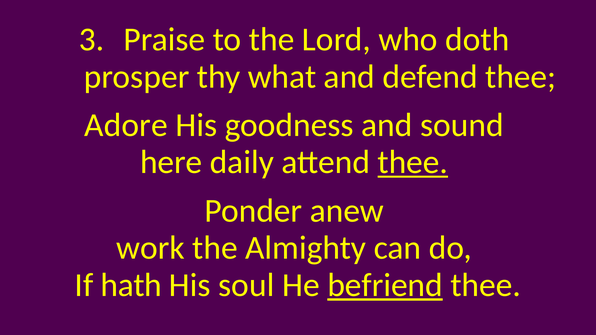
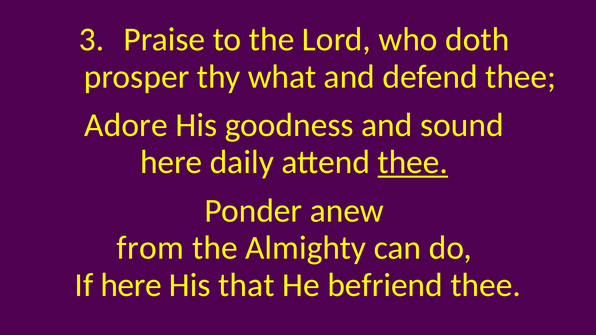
work: work -> from
If hath: hath -> here
soul: soul -> that
befriend underline: present -> none
